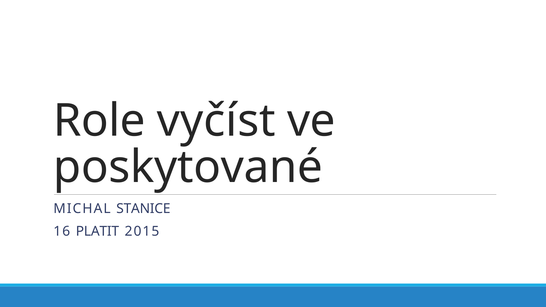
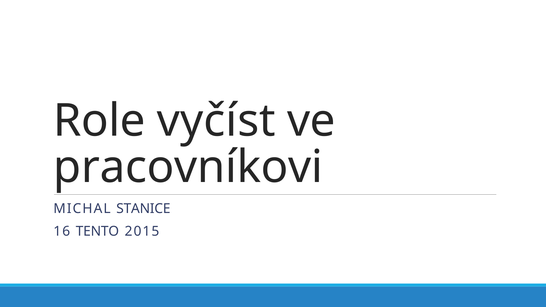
poskytované: poskytované -> pracovníkovi
PLATIT: PLATIT -> TENTO
